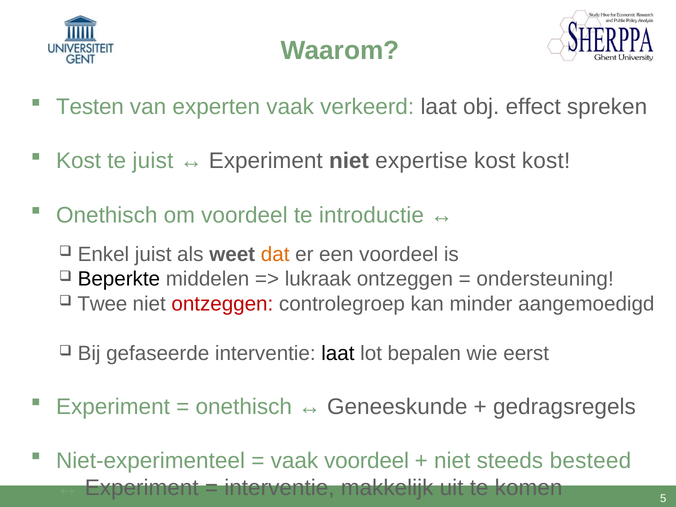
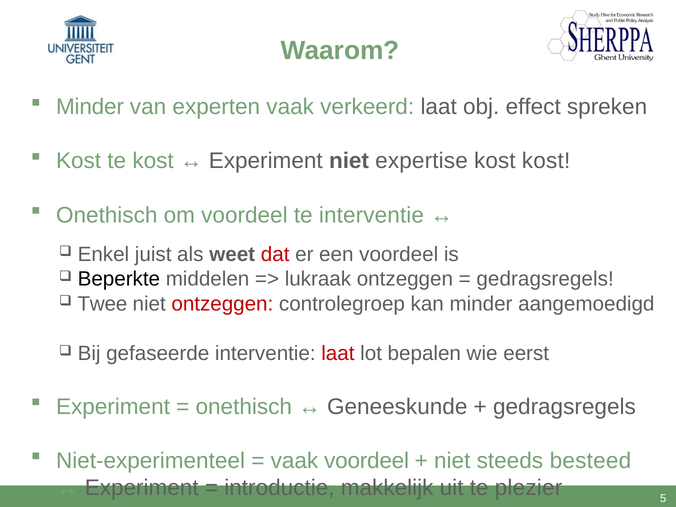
Testen at (90, 107): Testen -> Minder
te juist: juist -> kost
te introductie: introductie -> interventie
dat colour: orange -> red
ondersteuning at (545, 279): ondersteuning -> gedragsregels
laat at (338, 354) colour: black -> red
interventie at (279, 488): interventie -> introductie
komen: komen -> plezier
